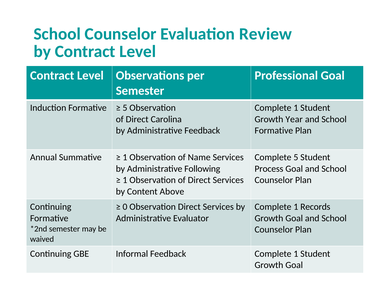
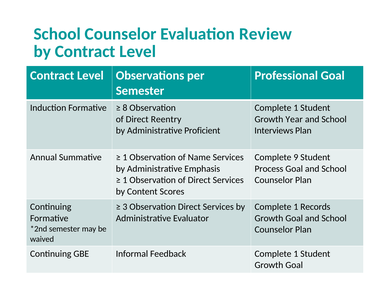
5 at (125, 108): 5 -> 8
Carolina: Carolina -> Reentry
Administrative Feedback: Feedback -> Proficient
Formative at (274, 131): Formative -> Interviews
Complete 5: 5 -> 9
Following: Following -> Emphasis
Above: Above -> Scores
0: 0 -> 3
